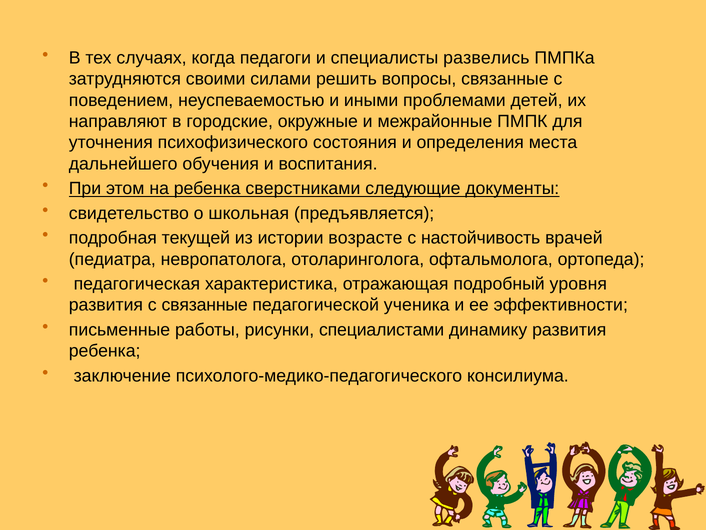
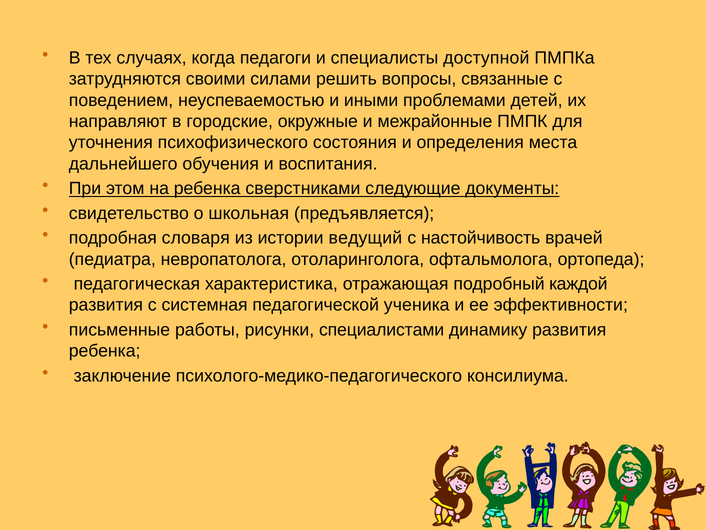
развелись: развелись -> доступной
текущей: текущей -> словаря
возрасте: возрасте -> ведущий
уровня: уровня -> каждой
с связанные: связанные -> системная
